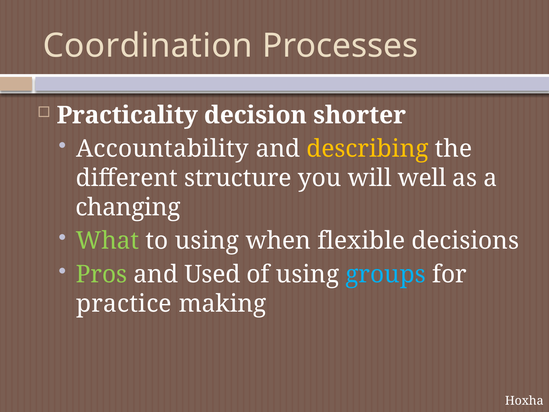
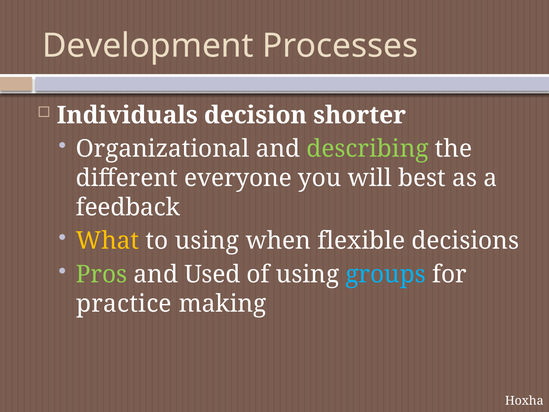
Coordination: Coordination -> Development
Practicality: Practicality -> Individuals
Accountability: Accountability -> Organizational
describing colour: yellow -> light green
structure: structure -> everyone
well: well -> best
changing: changing -> feedback
What colour: light green -> yellow
